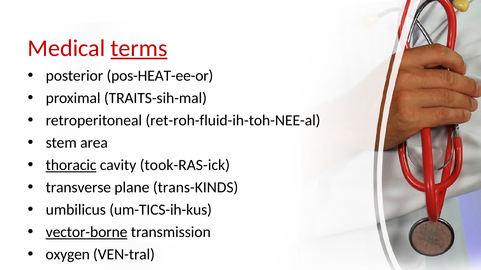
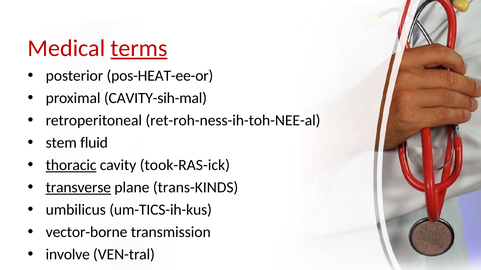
TRAITS-sih-mal: TRAITS-sih-mal -> CAVITY-sih-mal
ret-roh-fluid-ih-toh-NEE-al: ret-roh-fluid-ih-toh-NEE-al -> ret-roh-ness-ih-toh-NEE-al
area: area -> fluid
transverse underline: none -> present
vector-borne underline: present -> none
oxygen: oxygen -> involve
